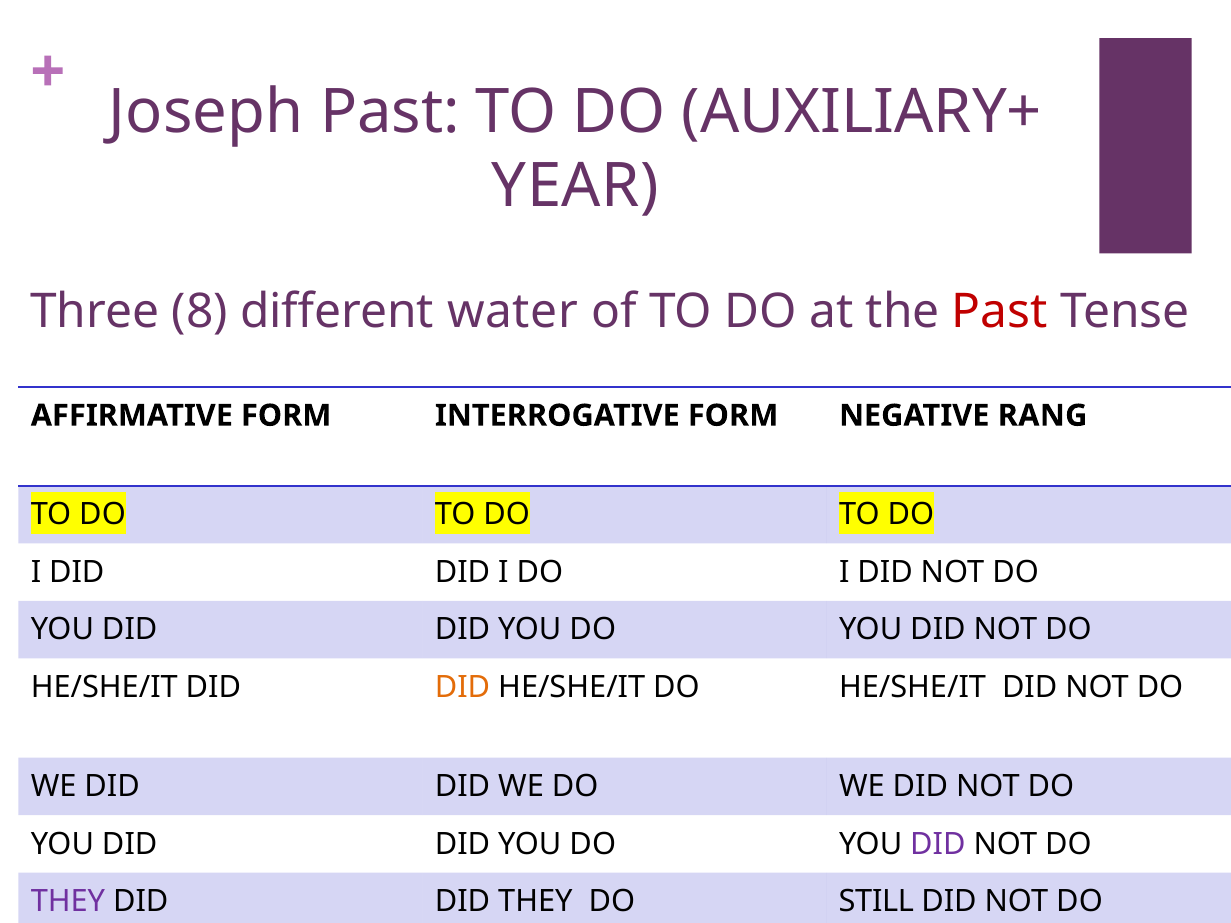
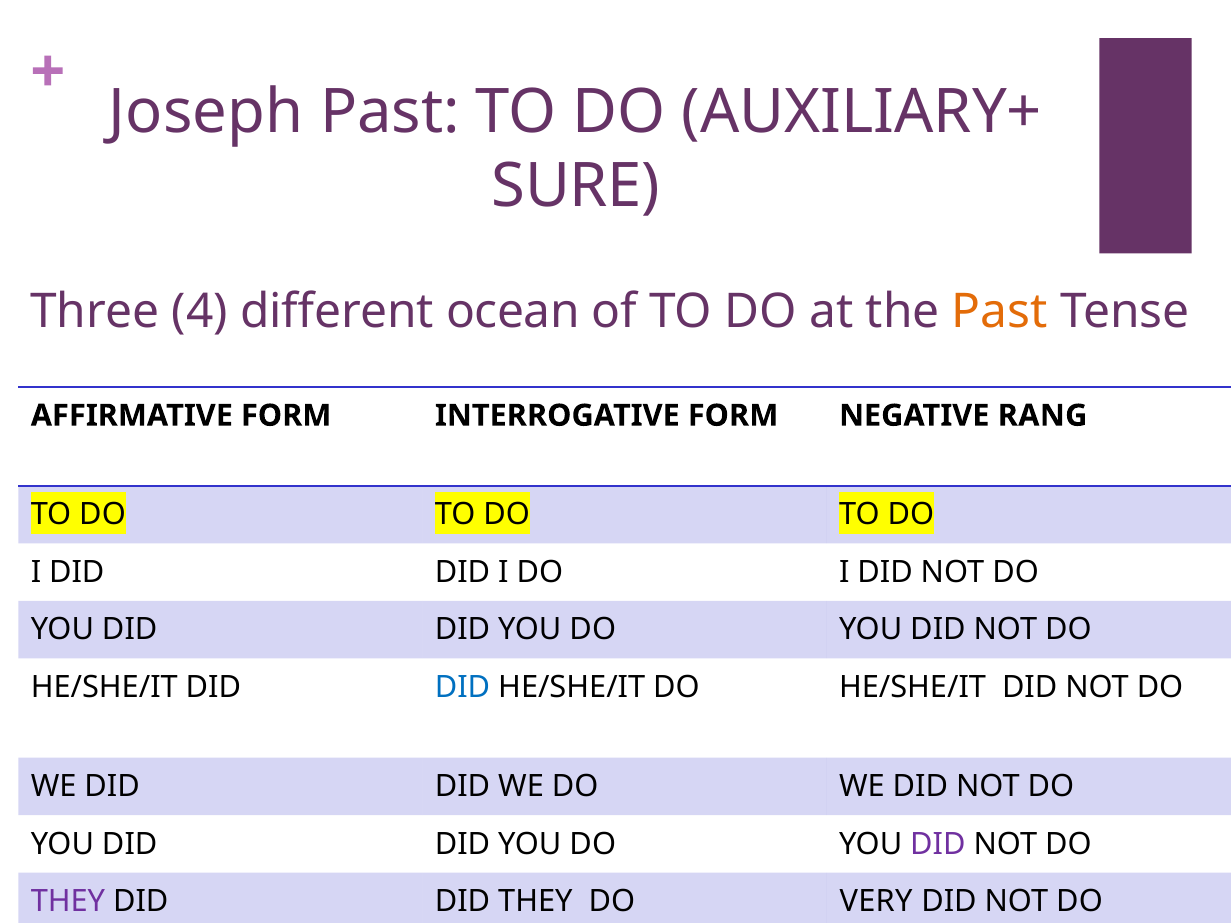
YEAR: YEAR -> SURE
8: 8 -> 4
water: water -> ocean
Past at (1000, 311) colour: red -> orange
DID at (463, 687) colour: orange -> blue
STILL: STILL -> VERY
